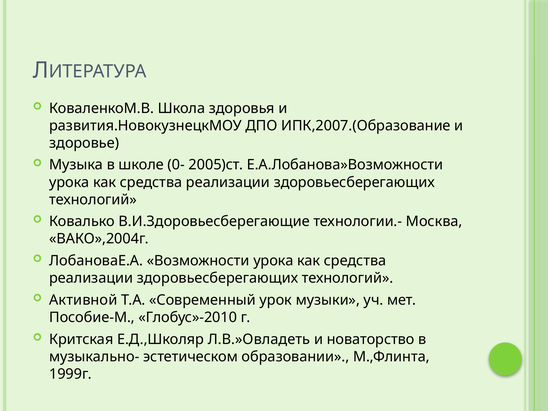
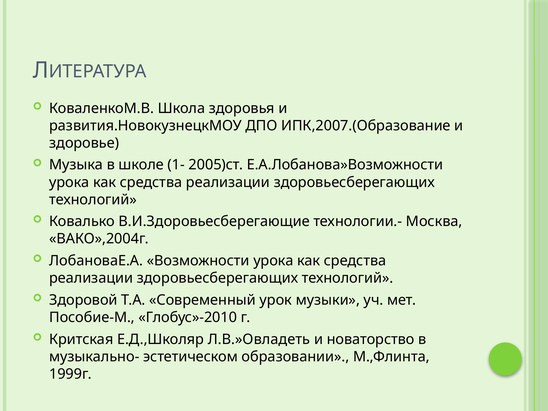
0-: 0- -> 1-
Активной: Активной -> Здоровой
